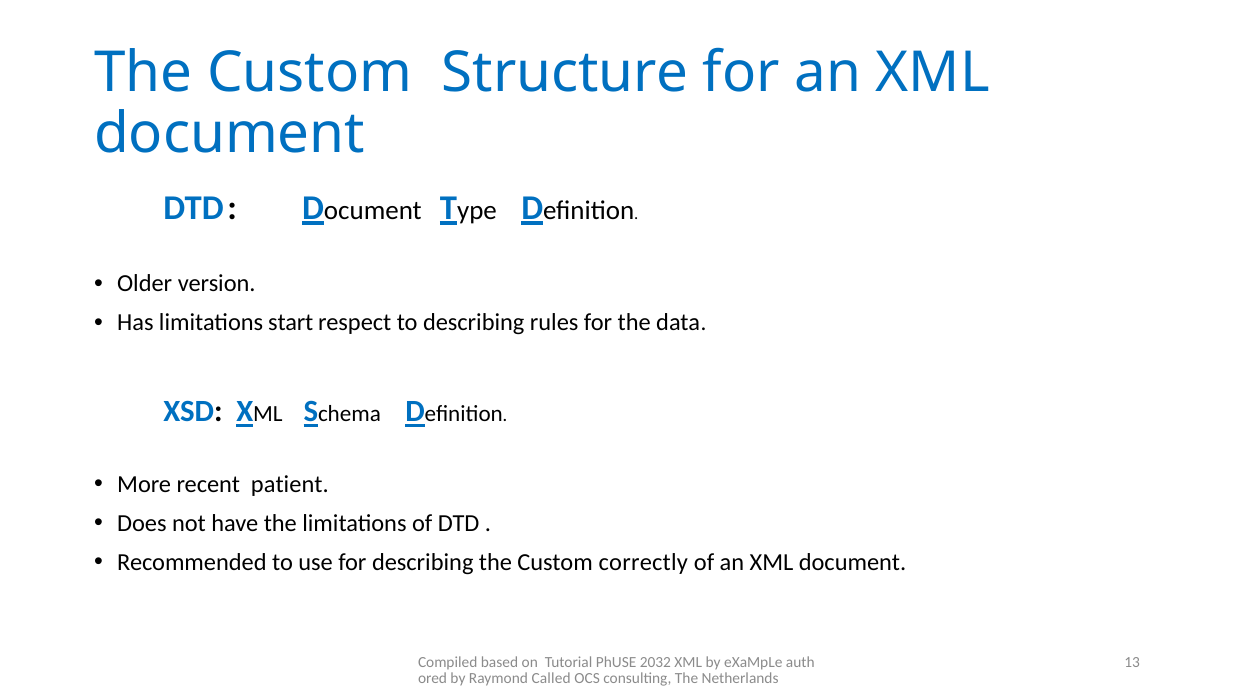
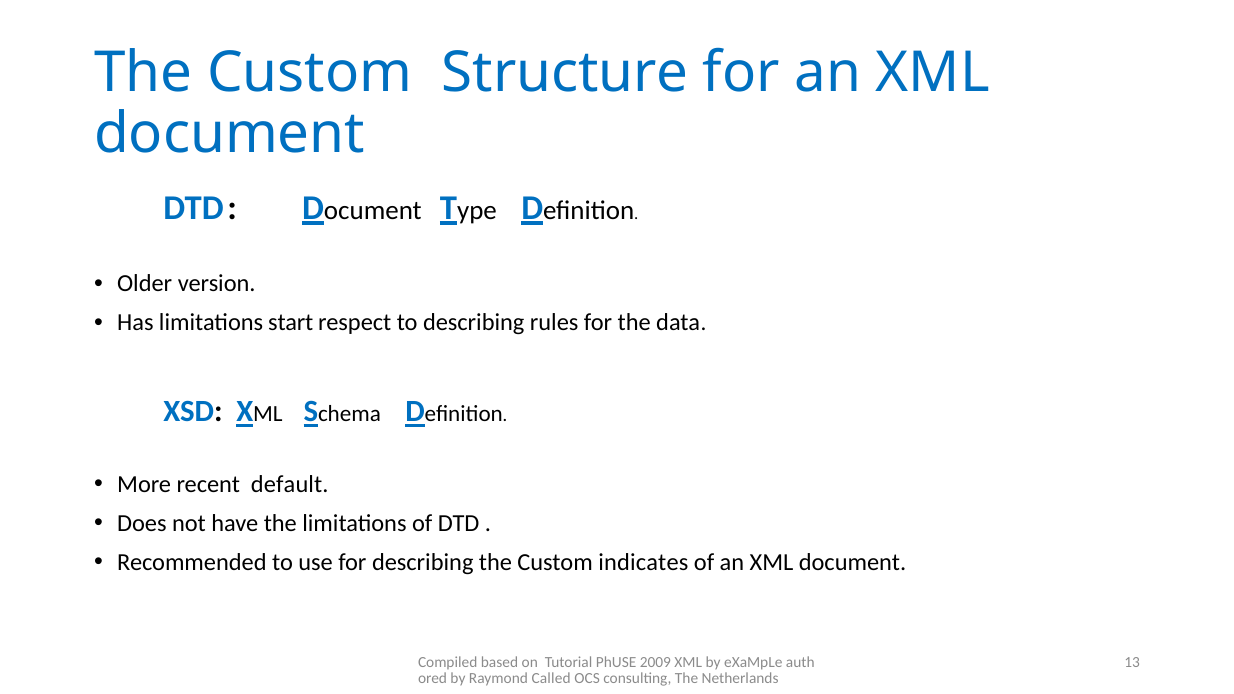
patient: patient -> default
correctly: correctly -> indicates
2032: 2032 -> 2009
